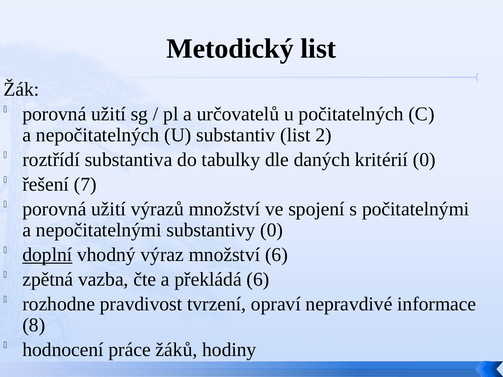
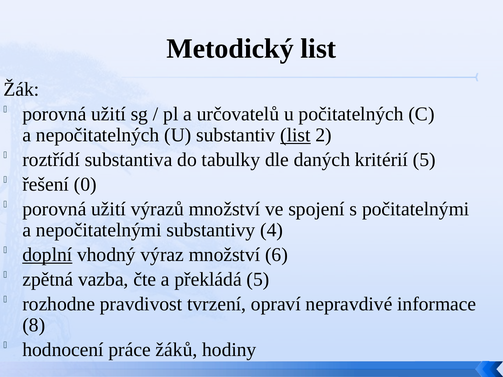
list at (295, 135) underline: none -> present
kritérií 0: 0 -> 5
7: 7 -> 0
substantivy 0: 0 -> 4
překládá 6: 6 -> 5
